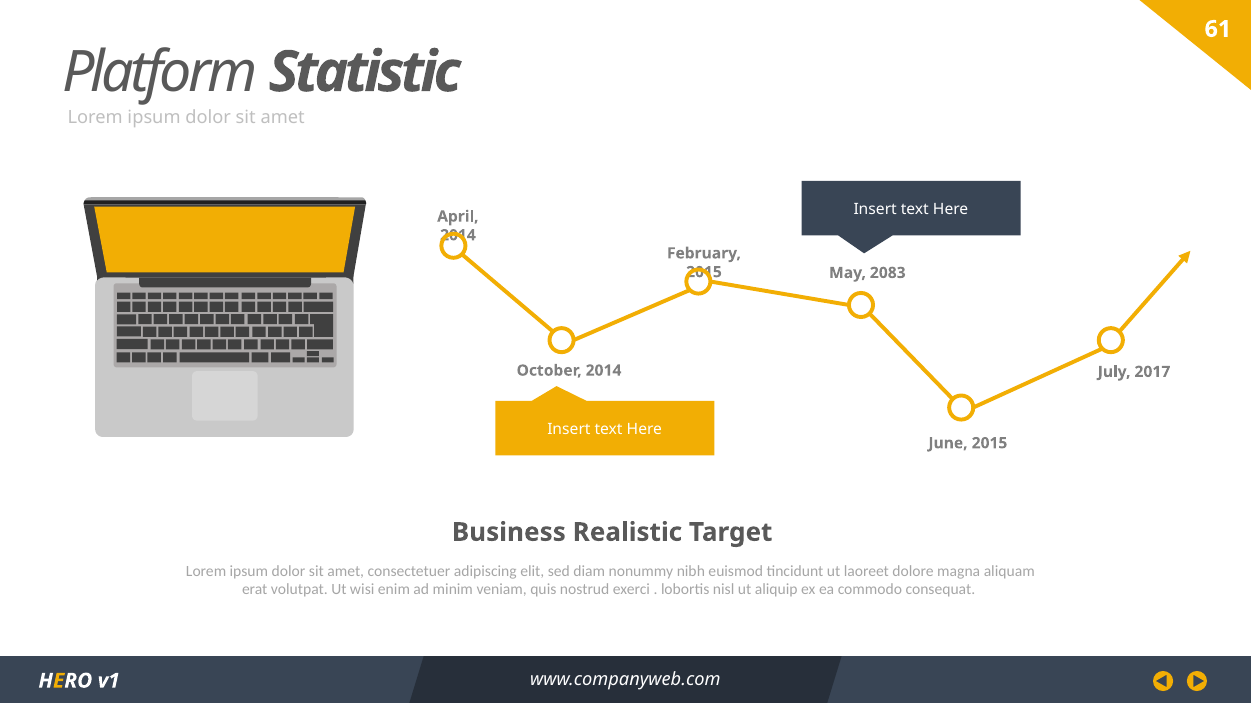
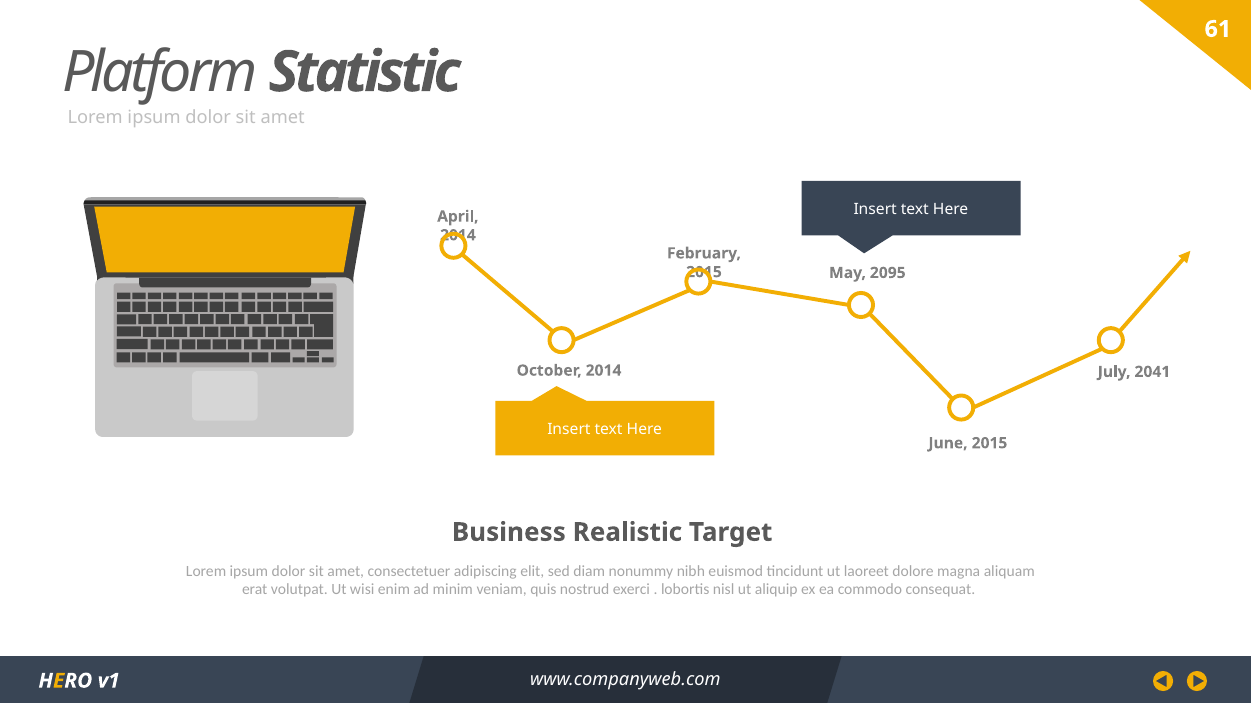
2083: 2083 -> 2095
2017: 2017 -> 2041
